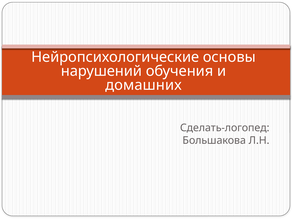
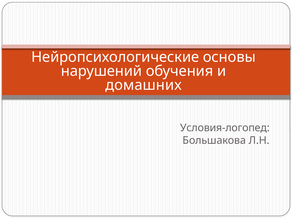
Сделать-логопед: Сделать-логопед -> Условия-логопед
